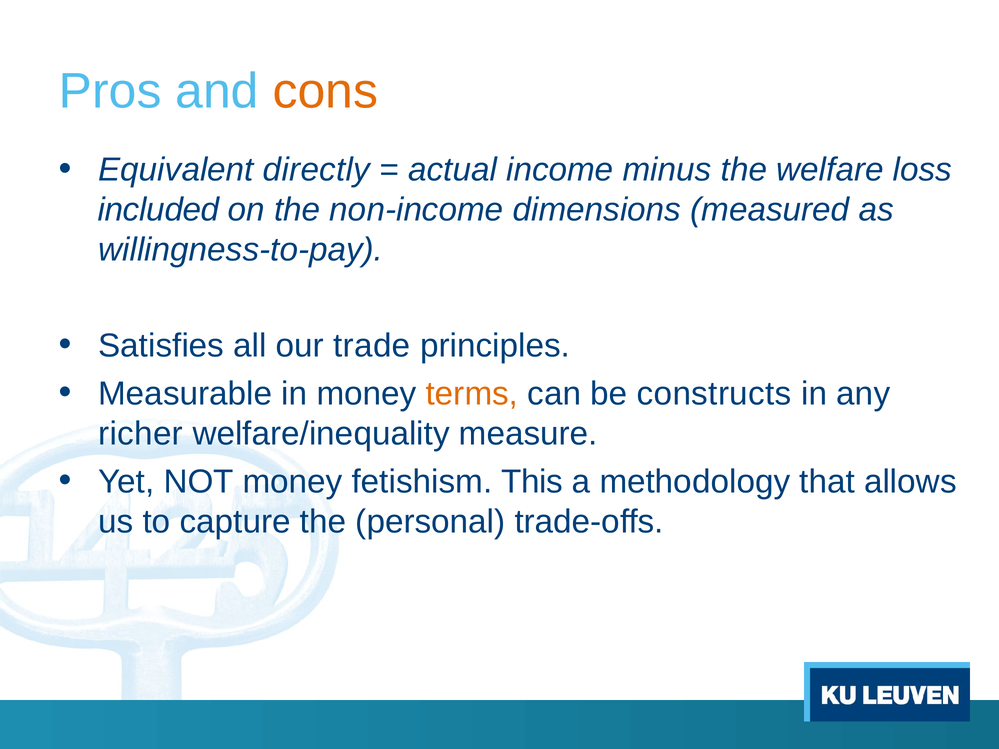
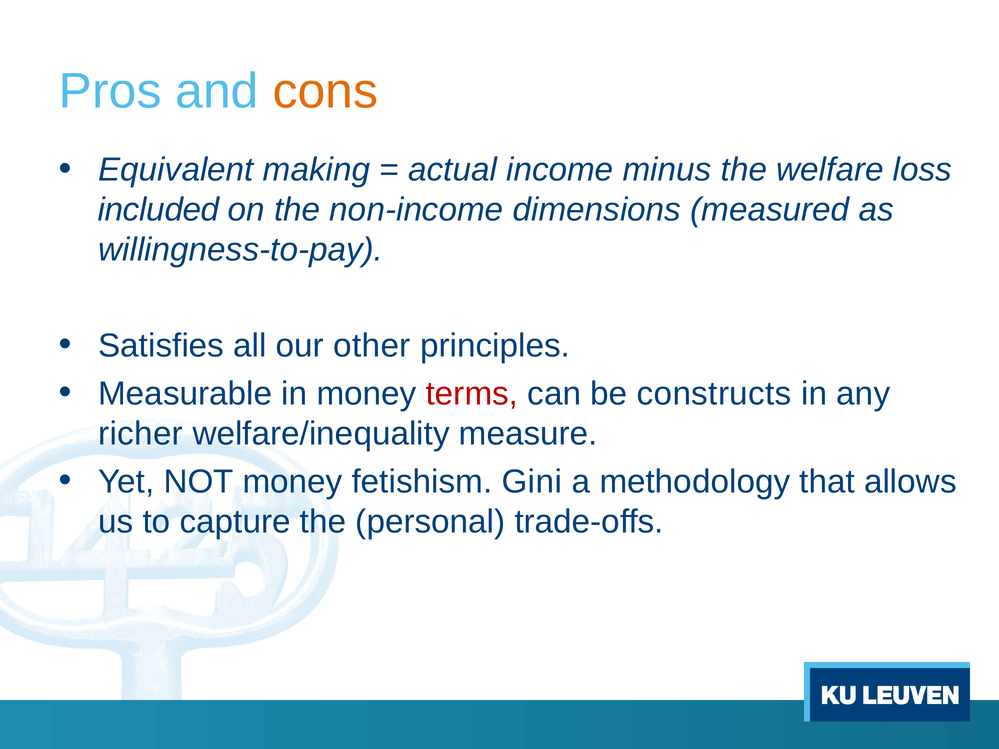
directly: directly -> making
trade: trade -> other
terms colour: orange -> red
This: This -> Gini
